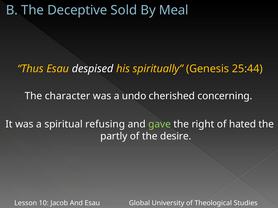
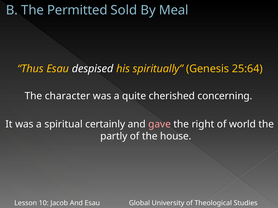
Deceptive: Deceptive -> Permitted
25:44: 25:44 -> 25:64
undo: undo -> quite
refusing: refusing -> certainly
gave colour: light green -> pink
hated: hated -> world
desire: desire -> house
